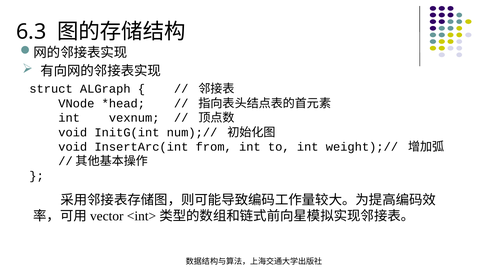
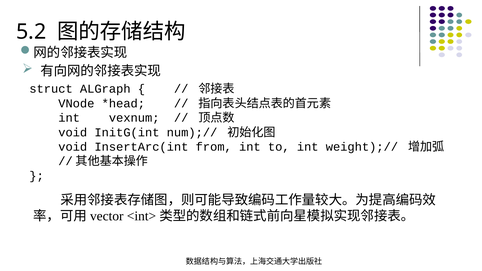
6.3: 6.3 -> 5.2
